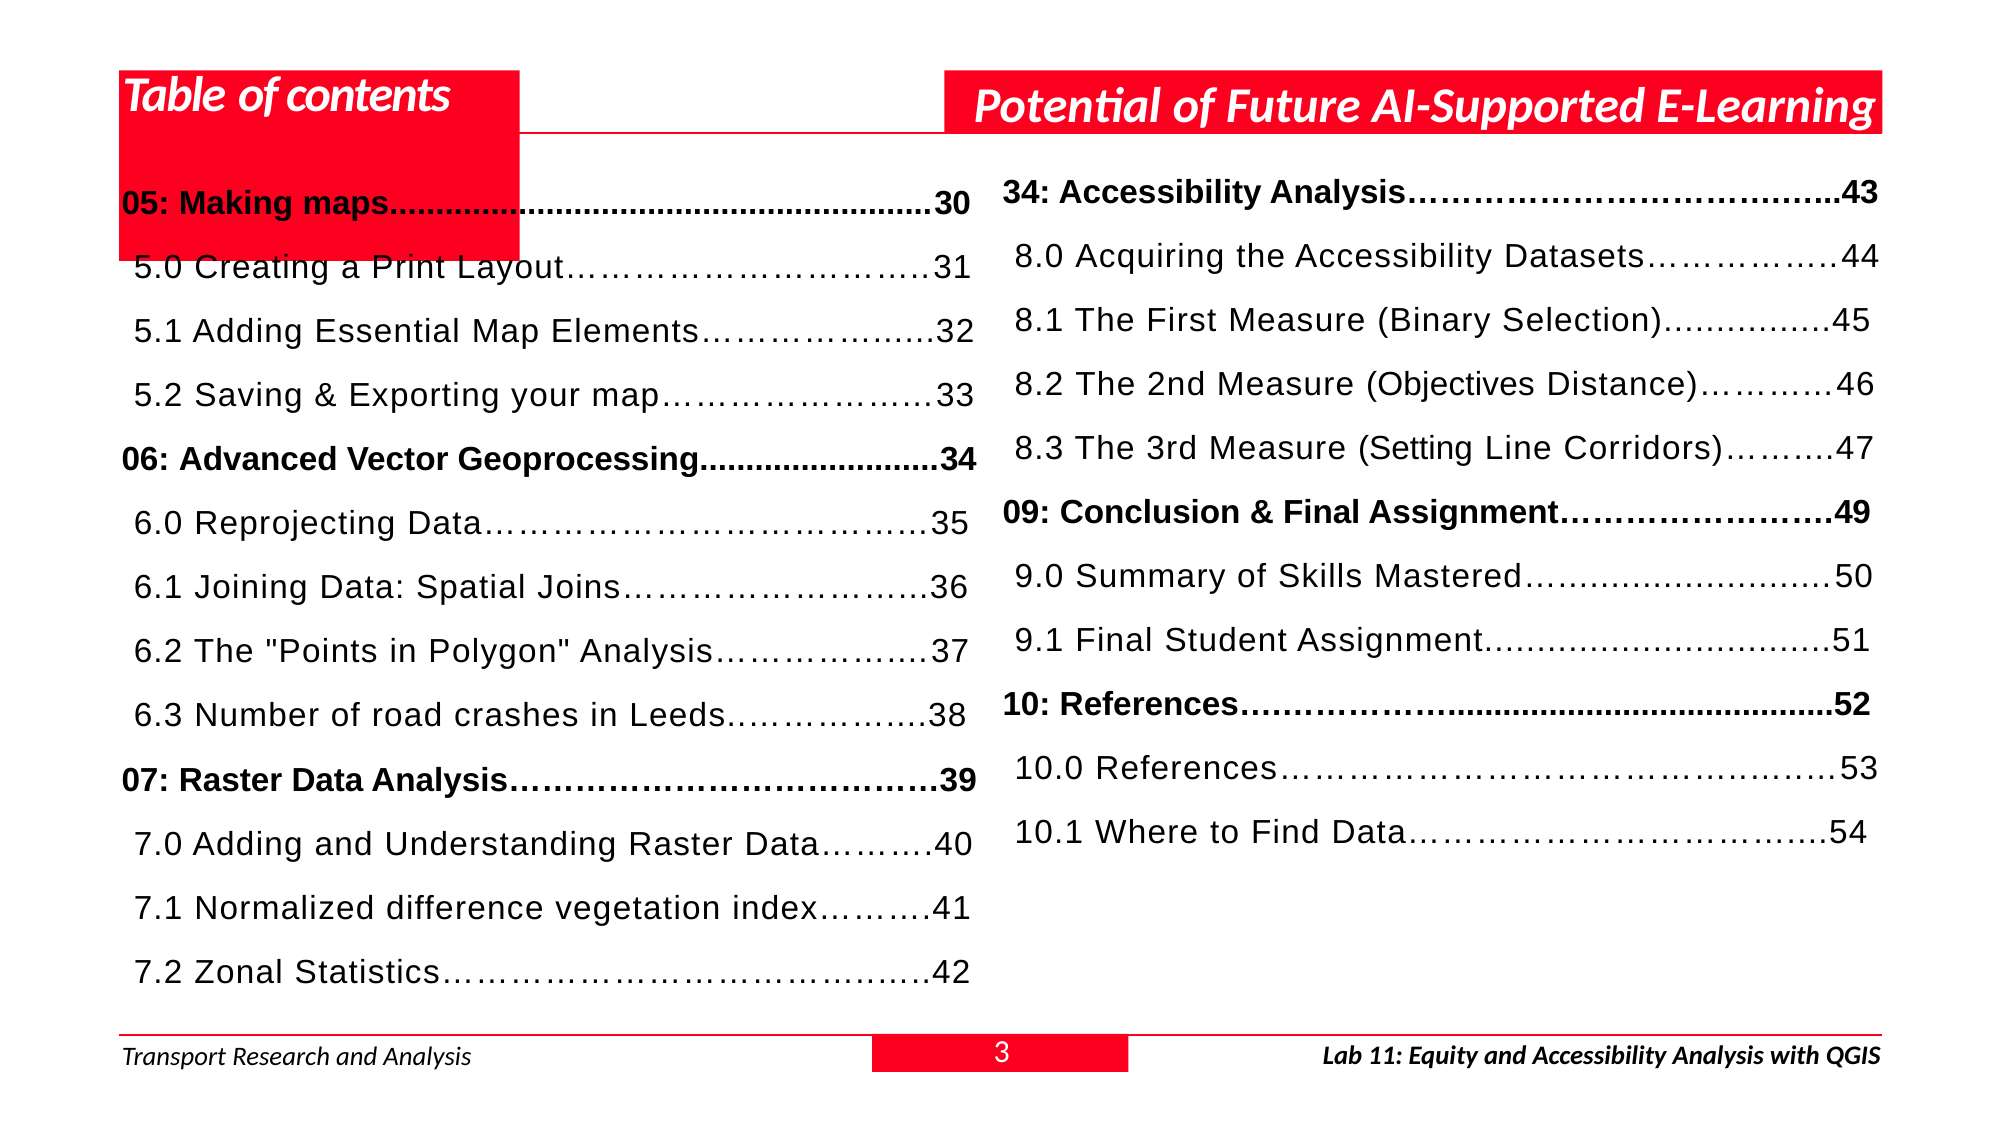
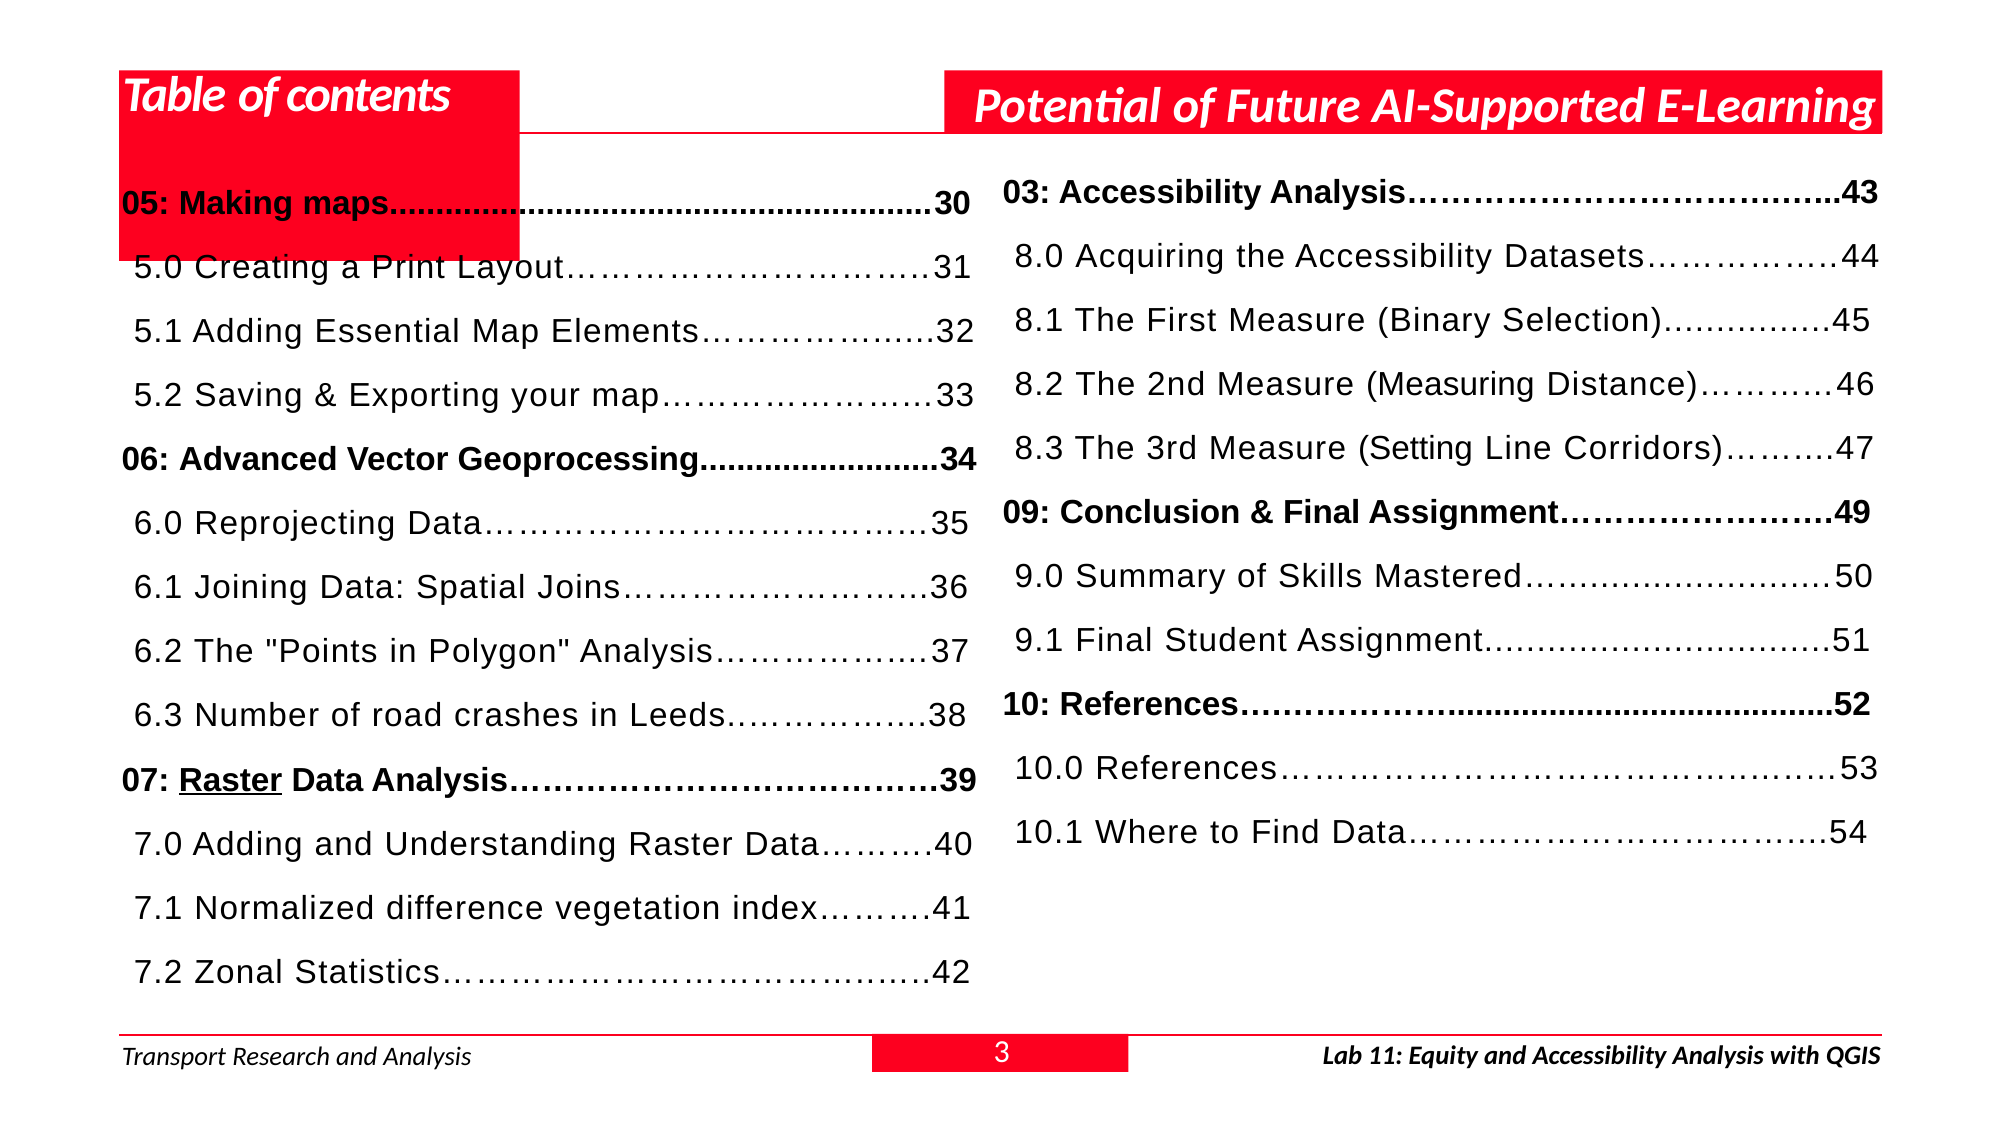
34: 34 -> 03
Objectives: Objectives -> Measuring
Raster at (231, 780) underline: none -> present
